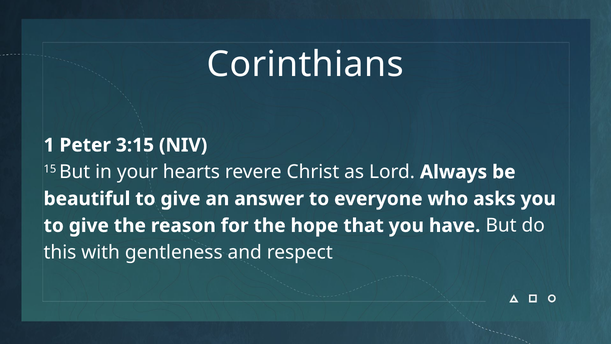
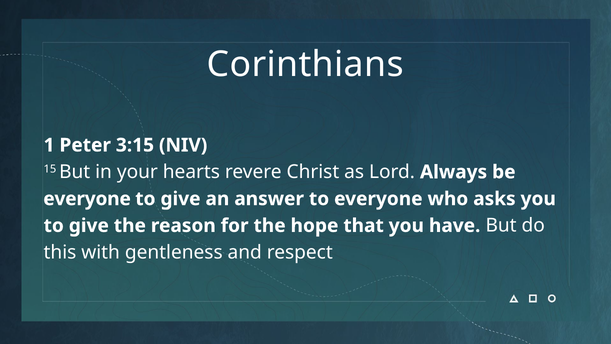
beautiful at (87, 199): beautiful -> everyone
